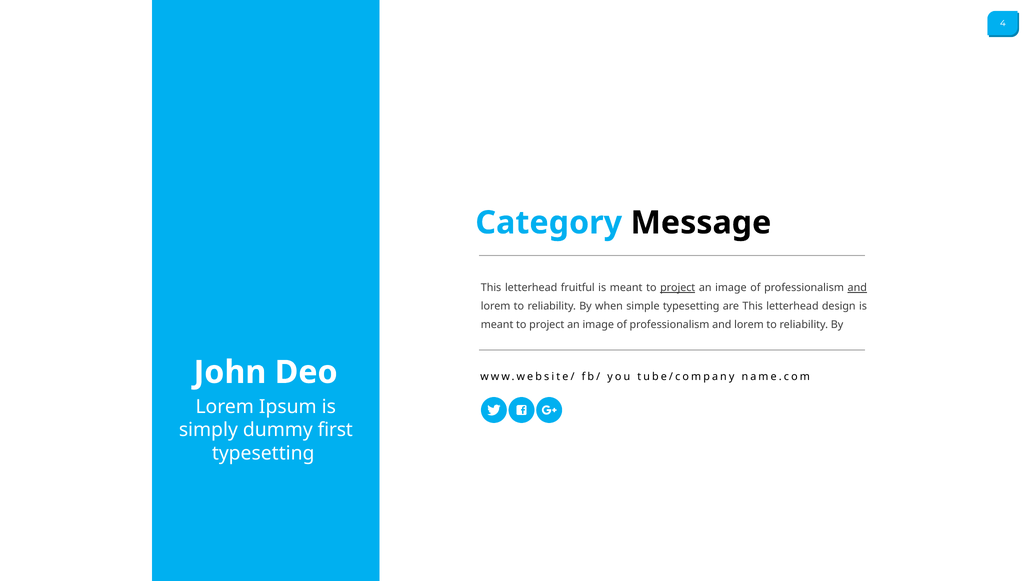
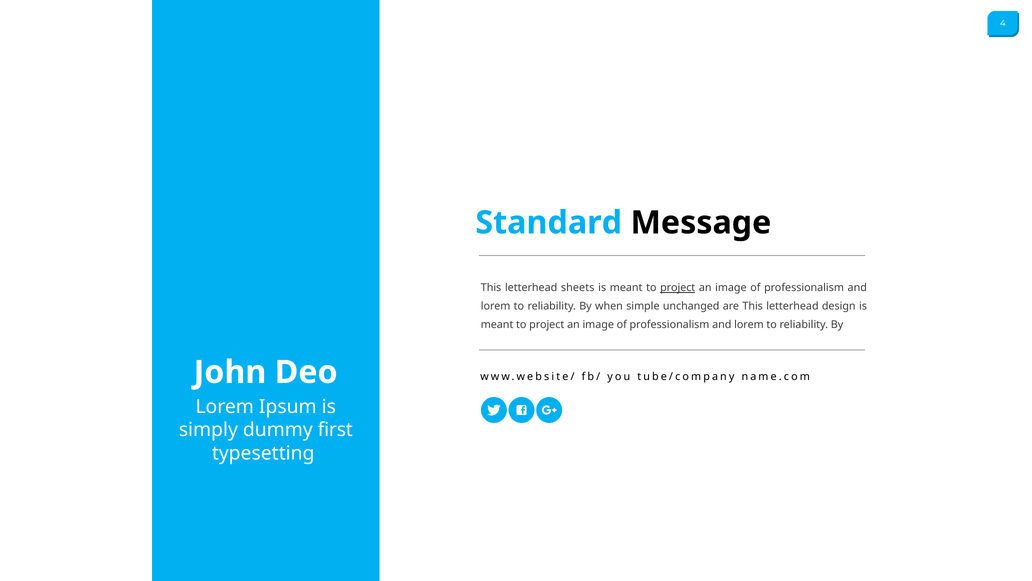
Category: Category -> Standard
fruitful: fruitful -> sheets
and at (857, 288) underline: present -> none
simple typesetting: typesetting -> unchanged
